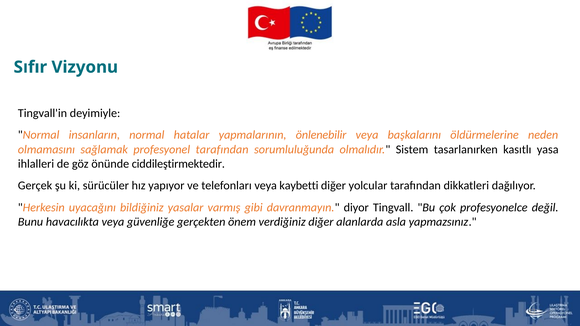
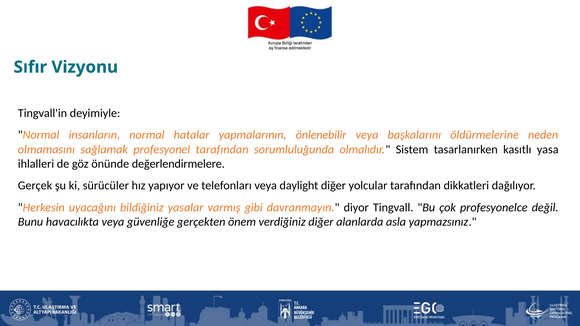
ciddileştirmektedir: ciddileştirmektedir -> değerlendirmelere
kaybetti: kaybetti -> daylight
